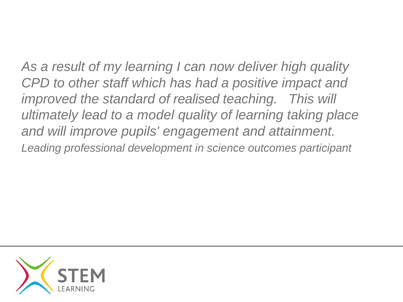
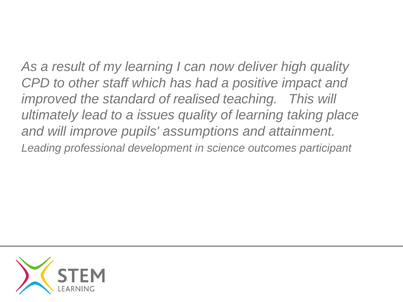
model: model -> issues
engagement: engagement -> assumptions
